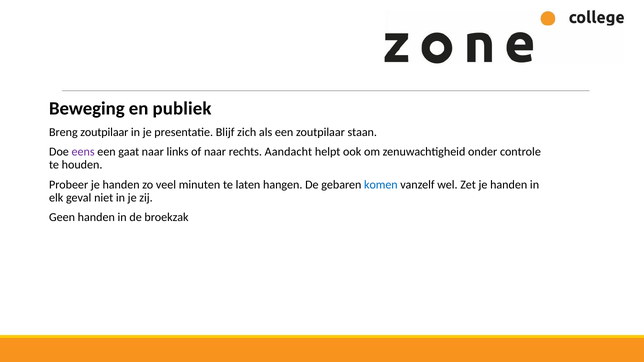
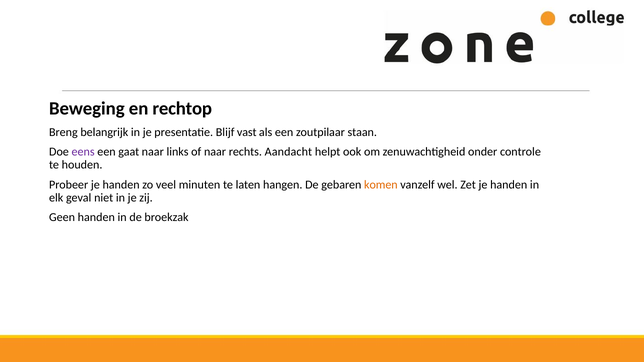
publiek: publiek -> rechtop
Breng zoutpilaar: zoutpilaar -> belangrijk
zich: zich -> vast
komen colour: blue -> orange
